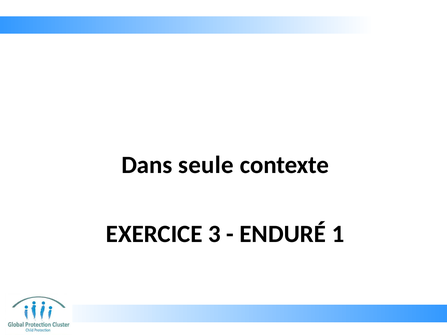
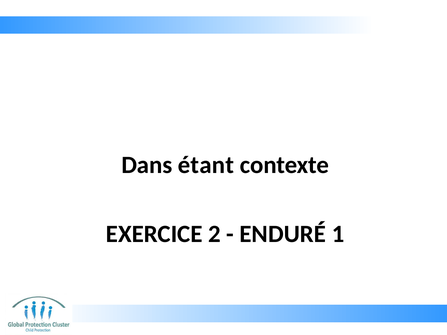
seule: seule -> étant
3: 3 -> 2
